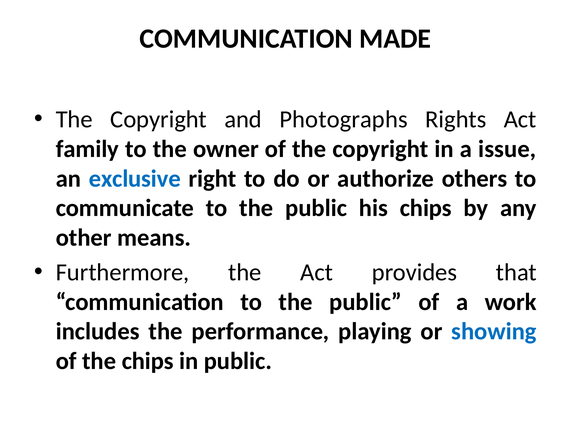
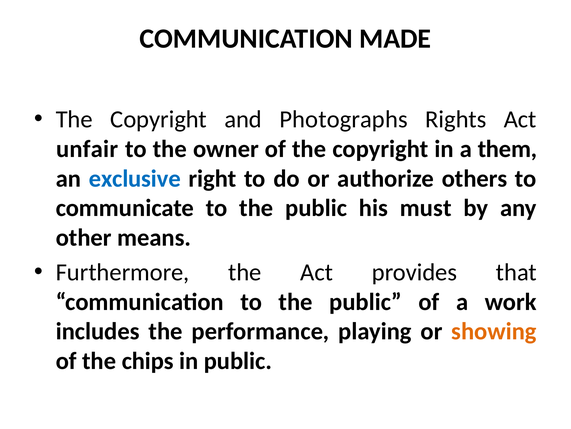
family: family -> unfair
issue: issue -> them
his chips: chips -> must
showing colour: blue -> orange
